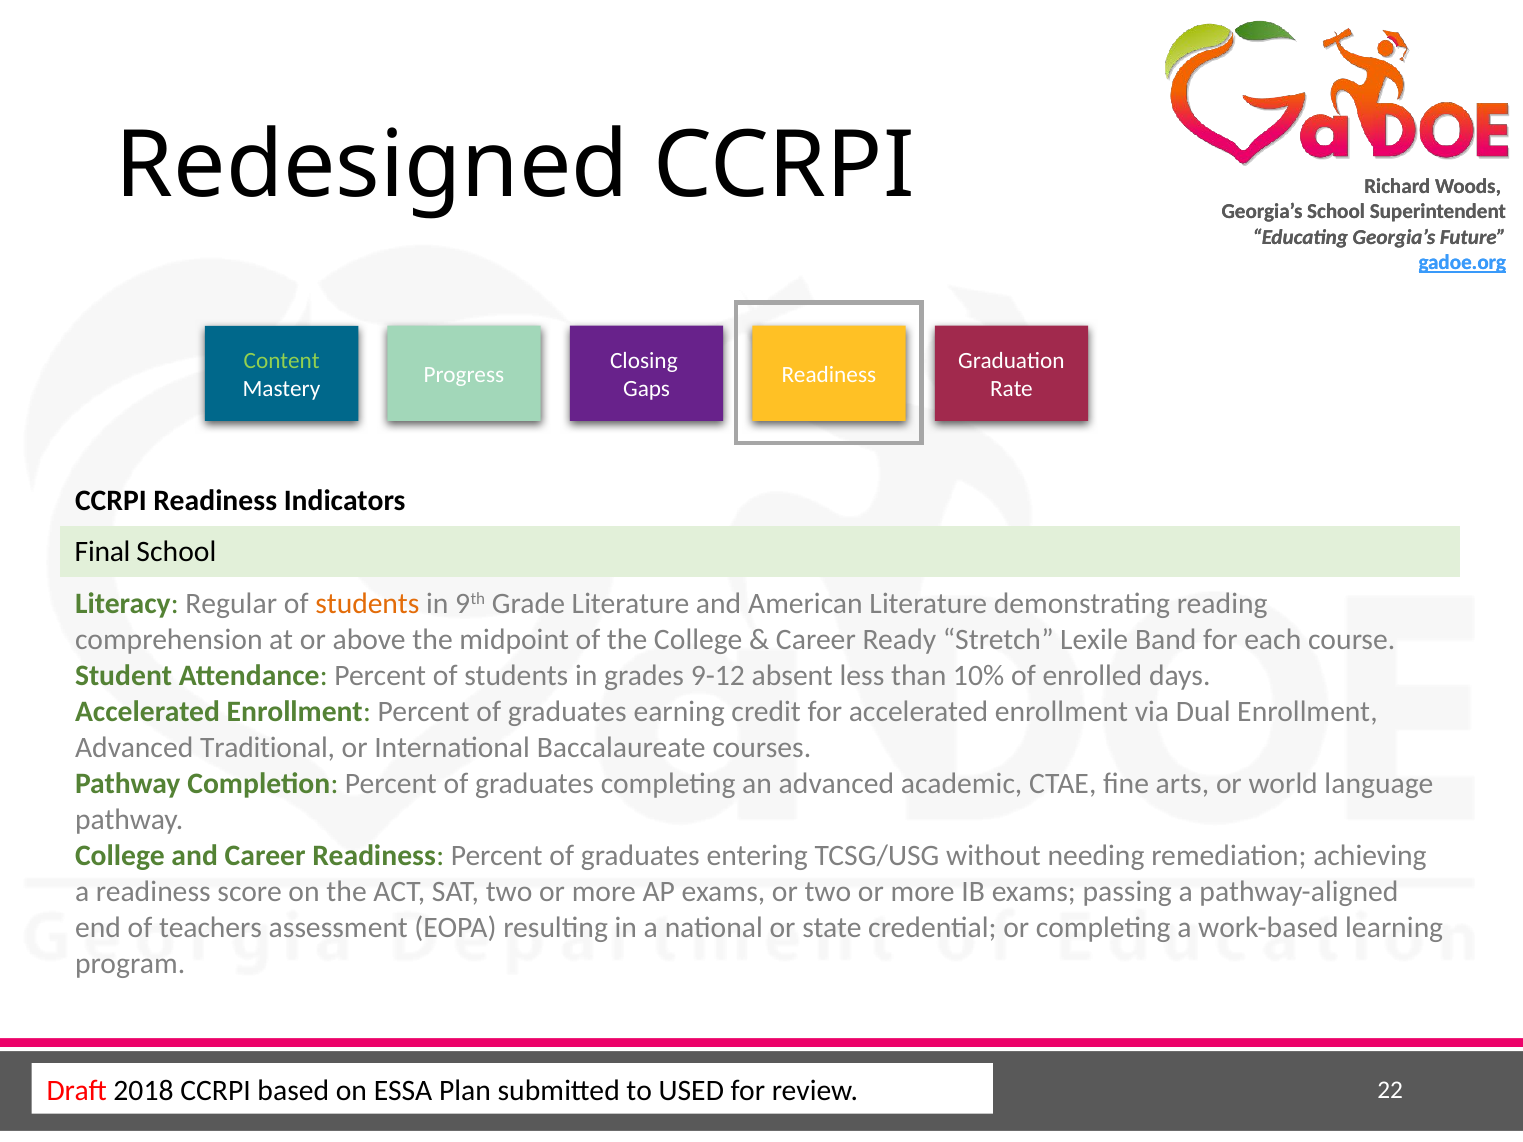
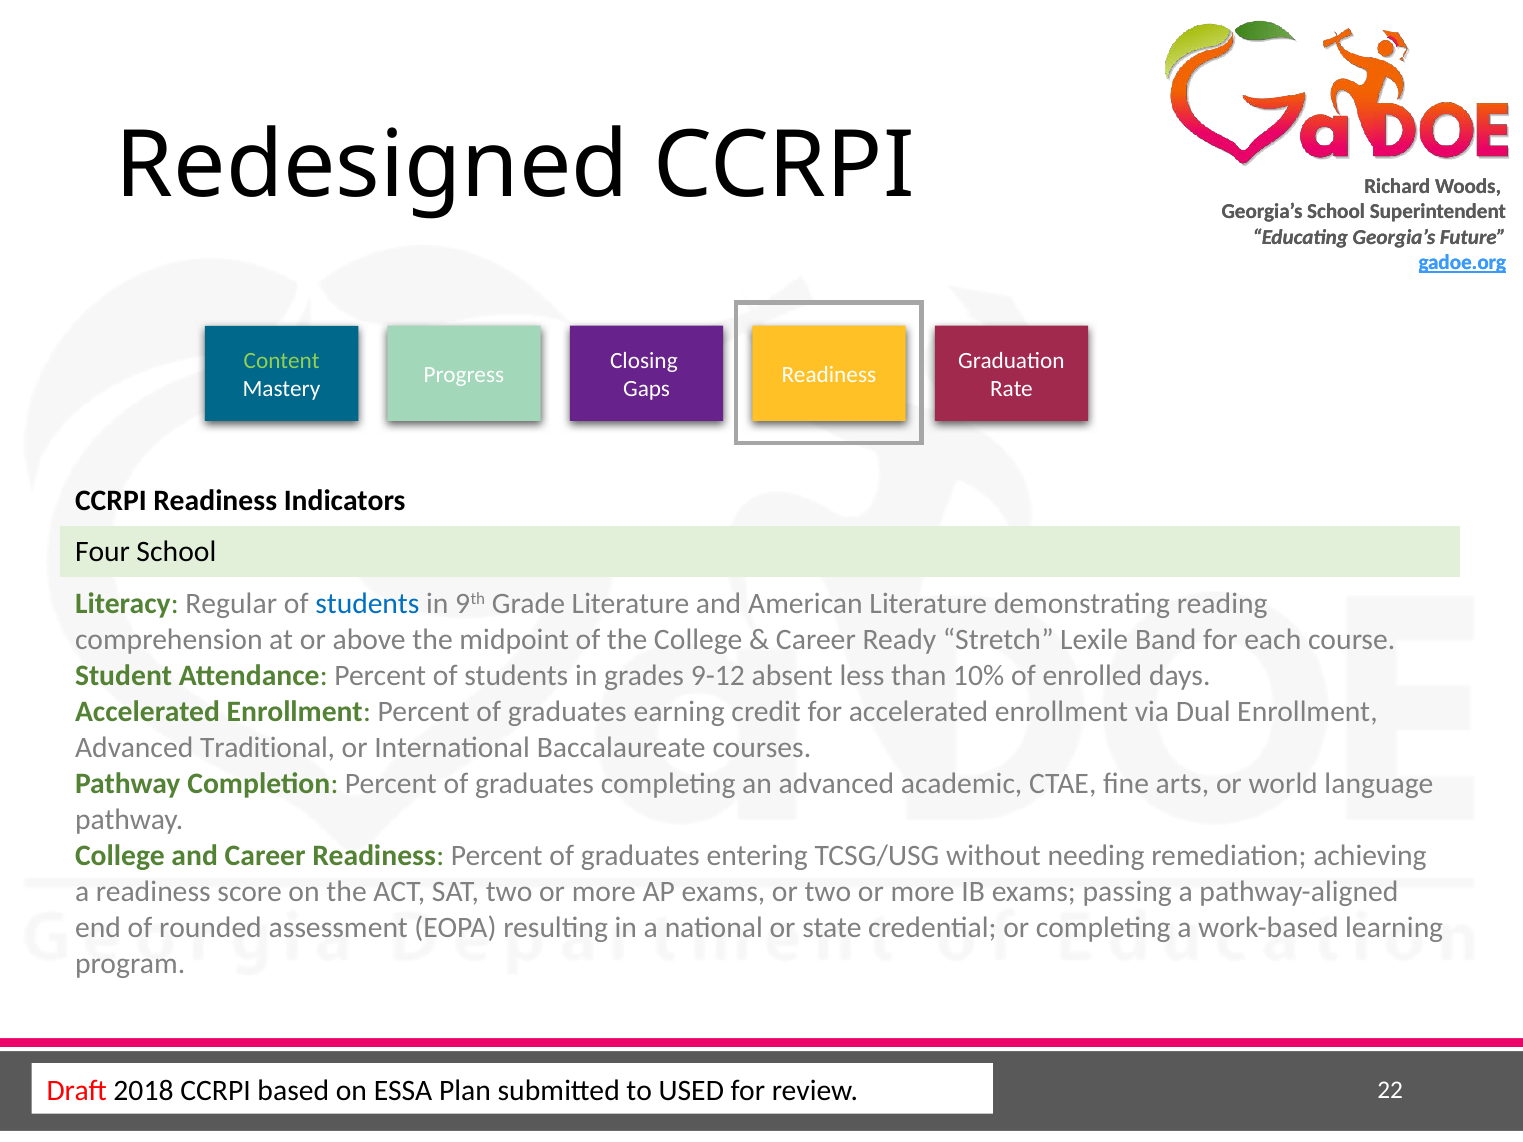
Final: Final -> Four
students at (367, 604) colour: orange -> blue
teachers: teachers -> rounded
